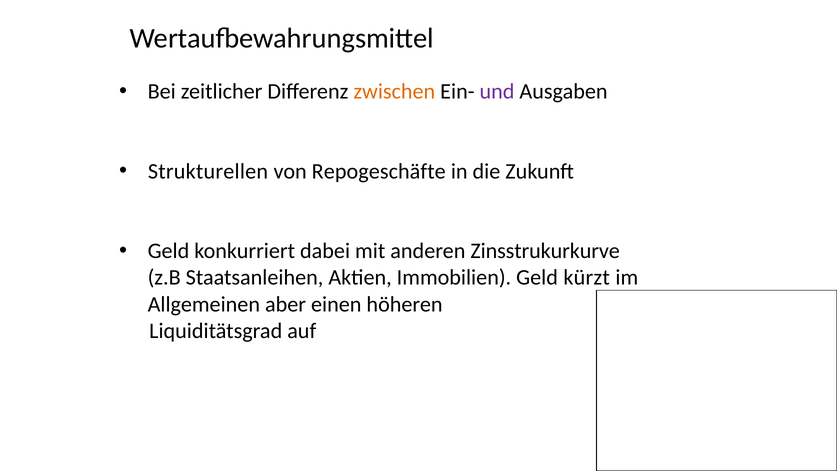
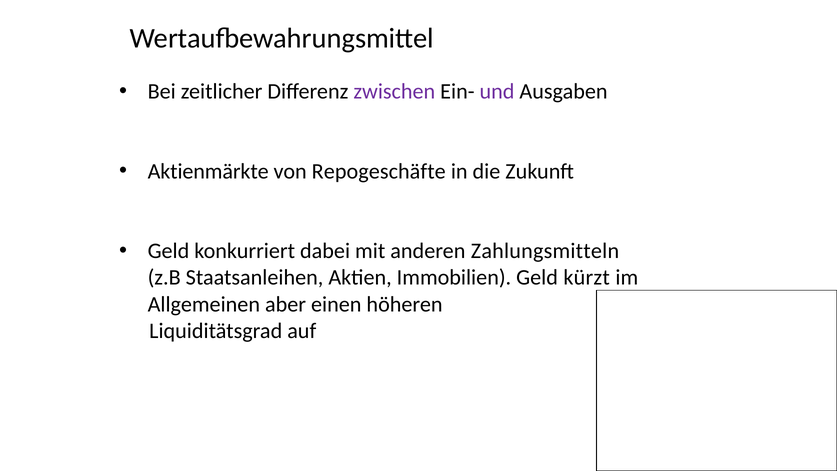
zwischen colour: orange -> purple
Strukturellen: Strukturellen -> Aktienmärkte
Zinsstrukurkurve: Zinsstrukurkurve -> Zahlungsmitteln
